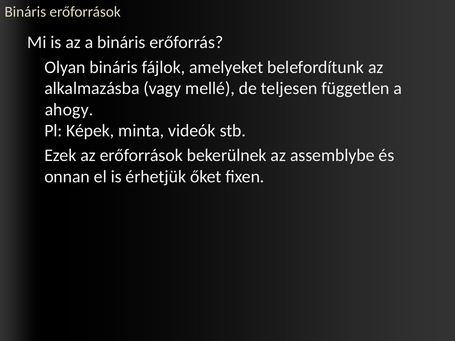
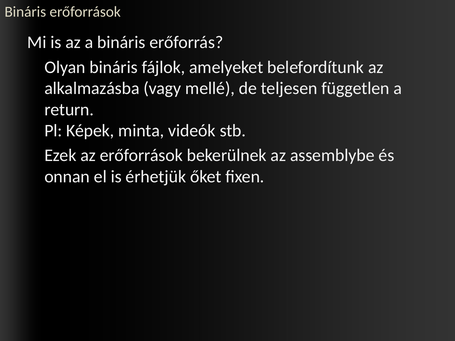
ahogy: ahogy -> return
